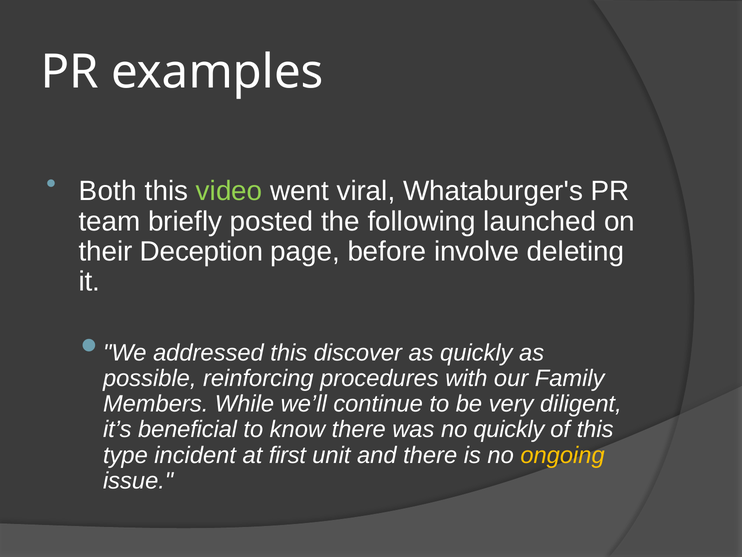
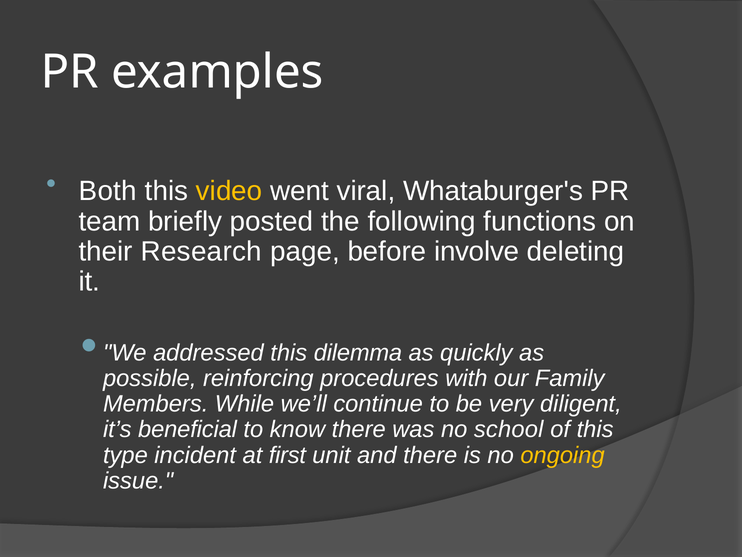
video colour: light green -> yellow
launched: launched -> functions
Deception: Deception -> Research
discover: discover -> dilemma
no quickly: quickly -> school
